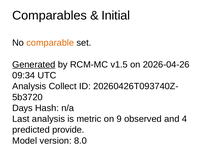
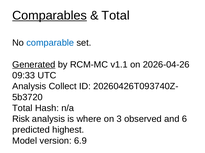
Comparables underline: none -> present
Initial at (116, 16): Initial -> Total
comparable colour: orange -> blue
v1.5: v1.5 -> v1.1
09:34: 09:34 -> 09:33
Days at (22, 109): Days -> Total
Last: Last -> Risk
metric: metric -> where
9: 9 -> 3
4: 4 -> 6
provide: provide -> highest
8.0: 8.0 -> 6.9
